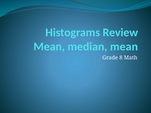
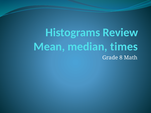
median mean: mean -> times
